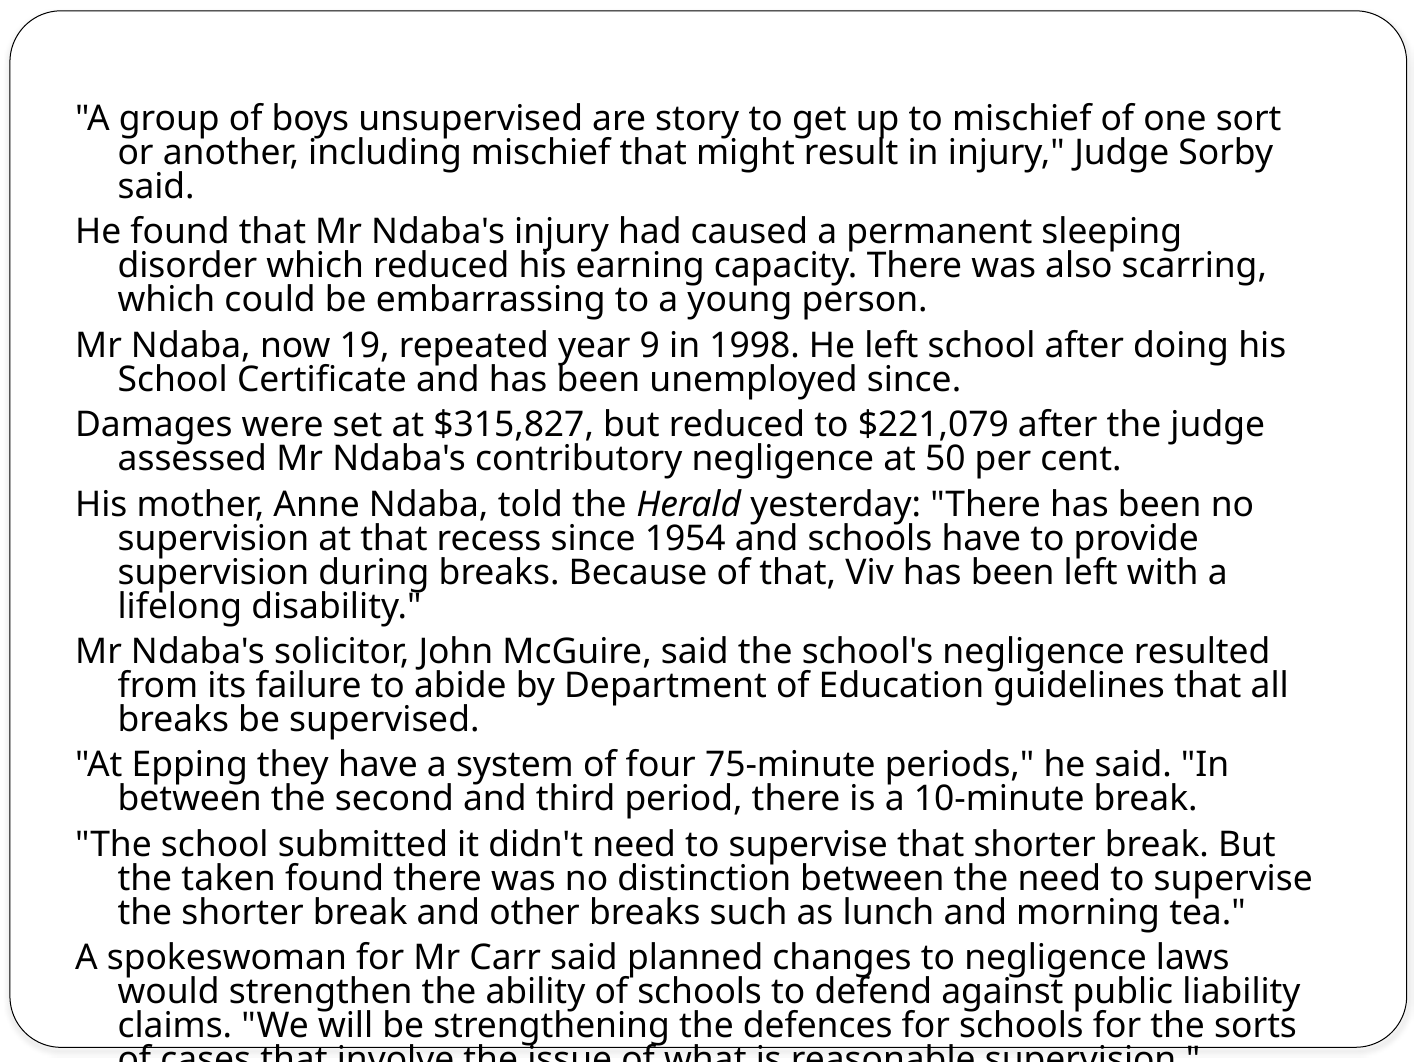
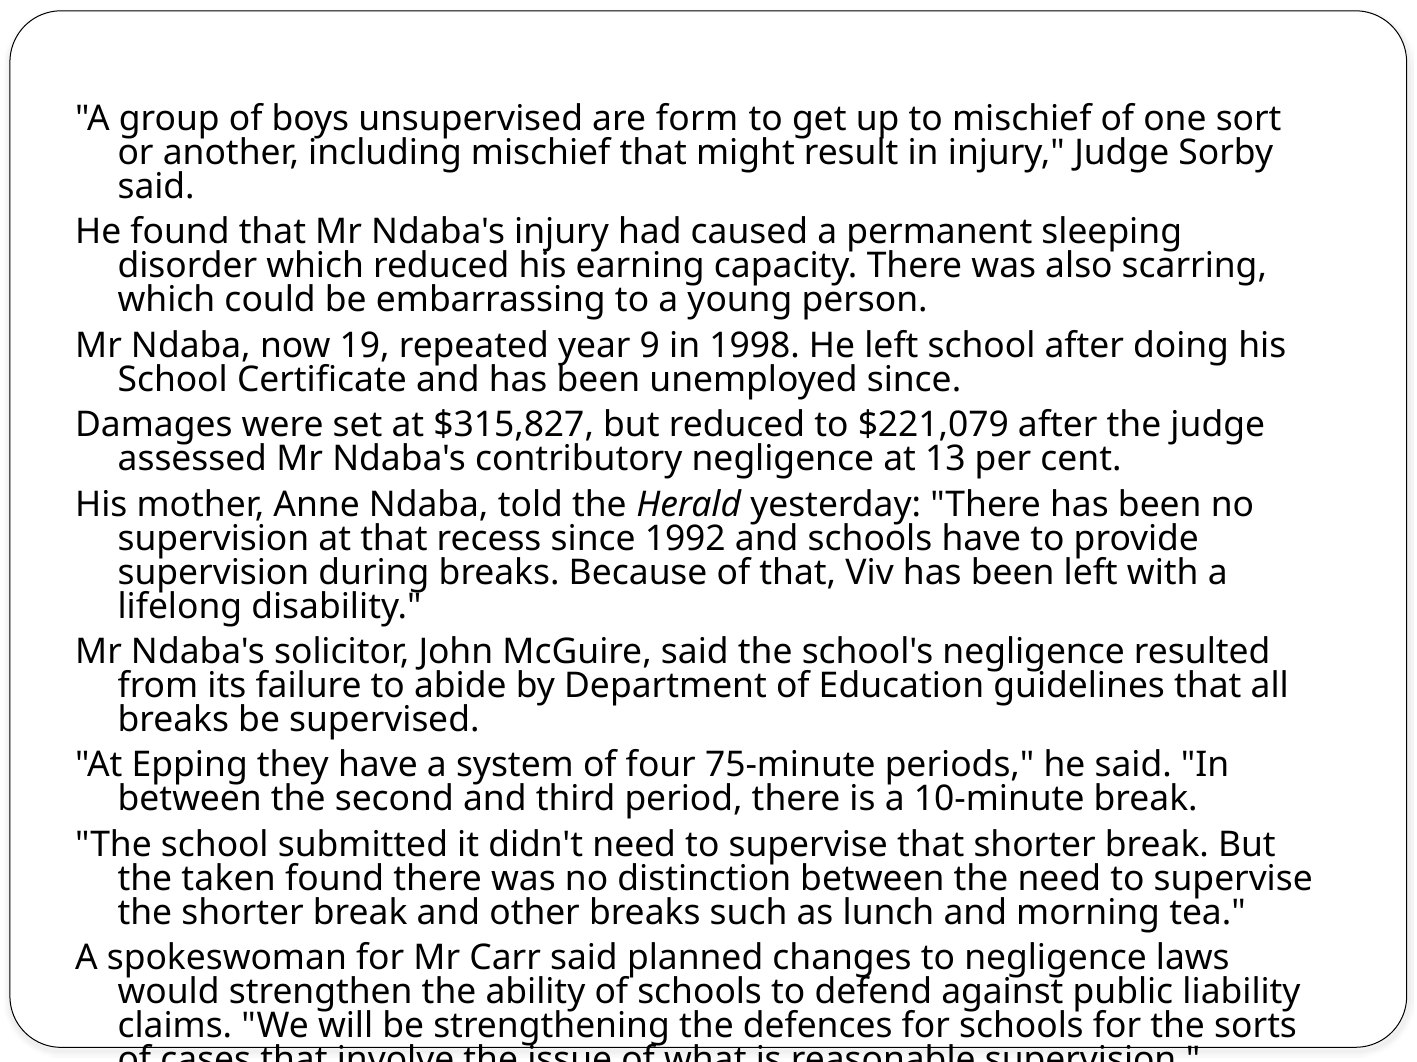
are story: story -> form
50: 50 -> 13
1954: 1954 -> 1992
